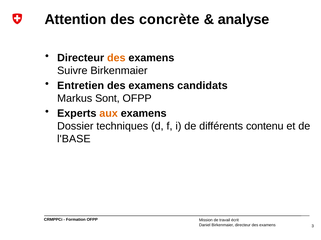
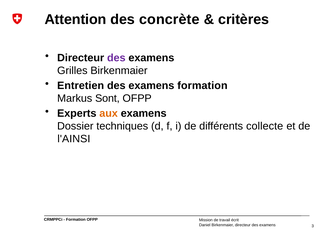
analyse: analyse -> critères
des at (116, 58) colour: orange -> purple
Suivre: Suivre -> Grilles
examens candidats: candidats -> formation
contenu: contenu -> collecte
l'BASE: l'BASE -> l'AINSI
